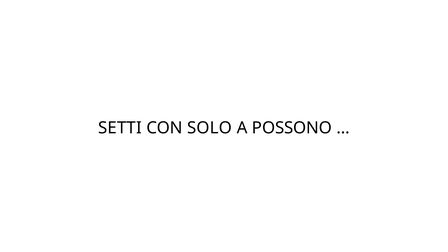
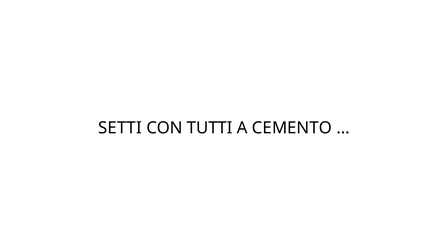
SOLO: SOLO -> TUTTI
POSSONO: POSSONO -> CEMENTO
